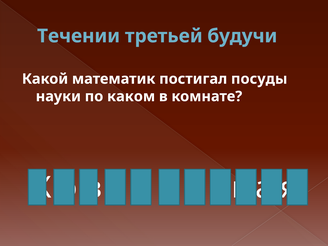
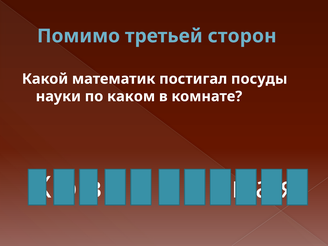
Течении: Течении -> Помимо
будучи: будучи -> сторон
